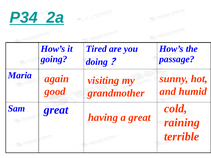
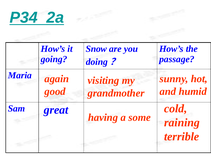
Tired: Tired -> Snow
a great: great -> some
